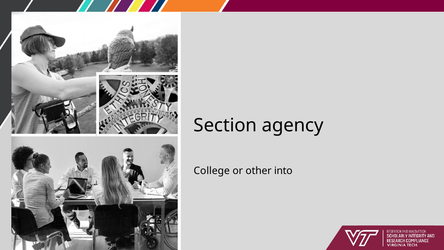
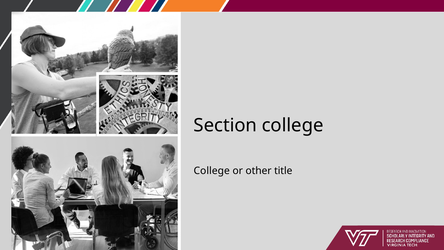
Section agency: agency -> college
into: into -> title
